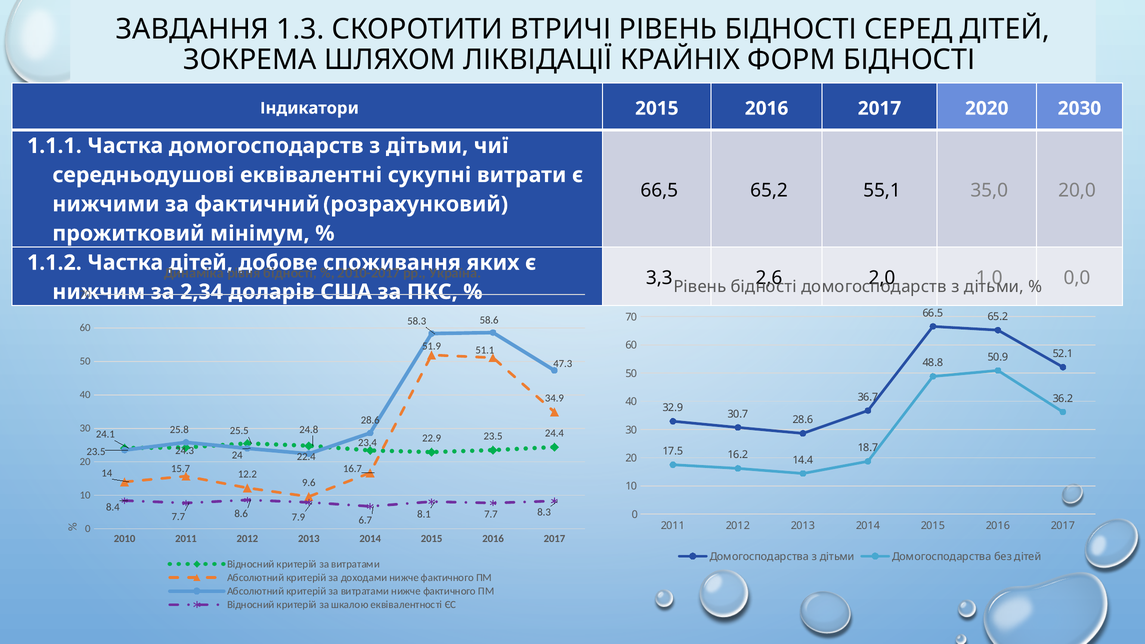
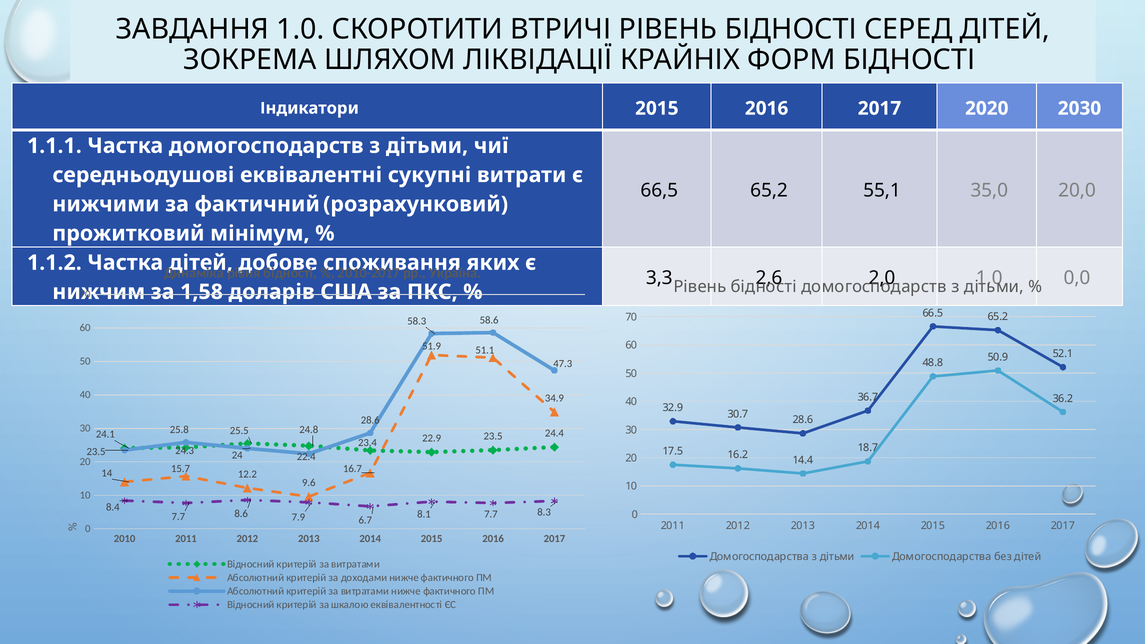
1.3: 1.3 -> 1.0
2,34: 2,34 -> 1,58
